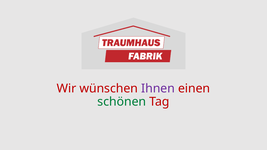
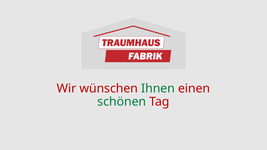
Ihnen colour: purple -> green
